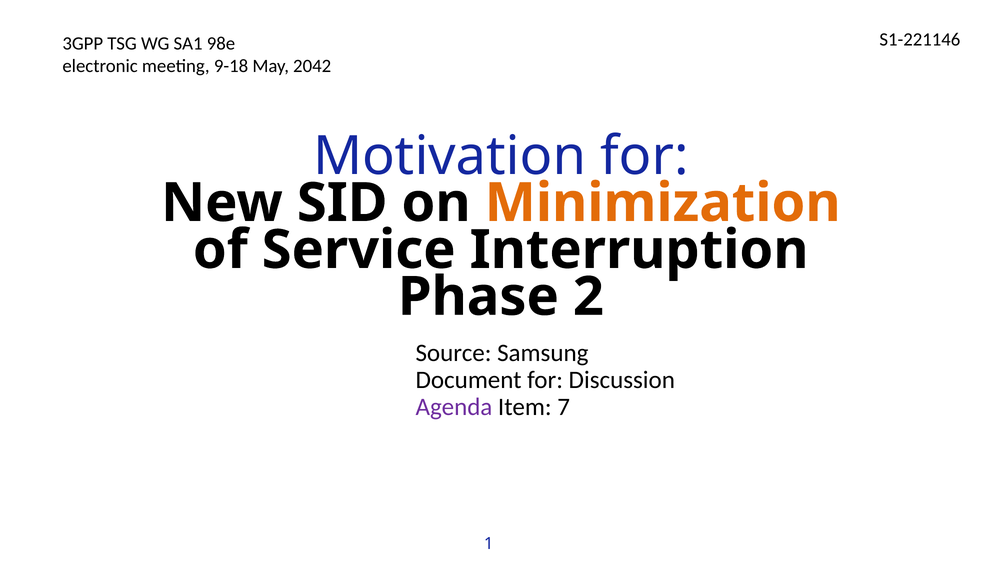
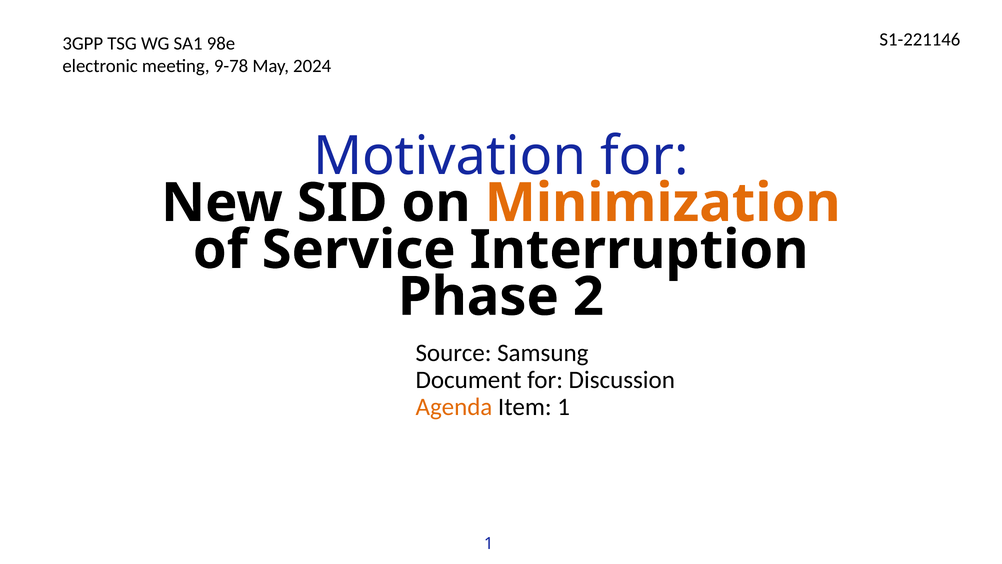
9-18: 9-18 -> 9-78
2042: 2042 -> 2024
Agenda colour: purple -> orange
Item 7: 7 -> 1
